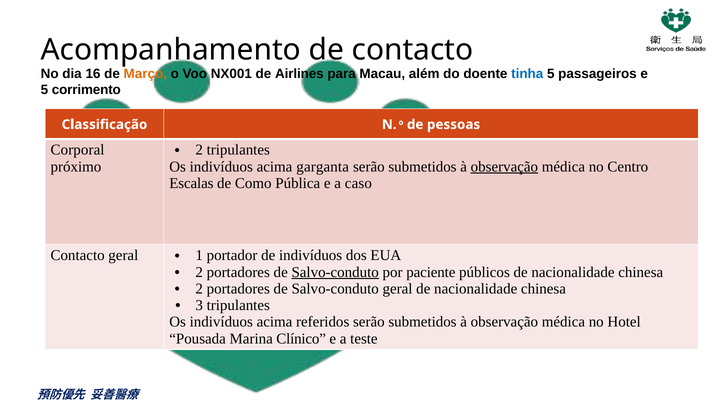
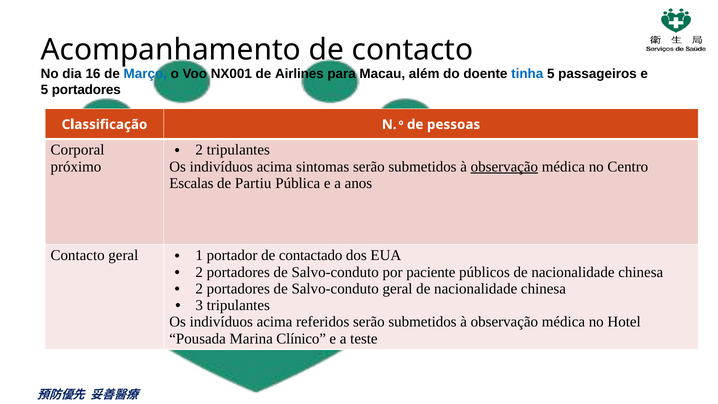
Março colour: orange -> blue
5 corrimento: corrimento -> portadores
garganta: garganta -> sintomas
Como: Como -> Partiu
caso: caso -> anos
de indivíduos: indivíduos -> contactado
Salvo-conduto at (335, 272) underline: present -> none
